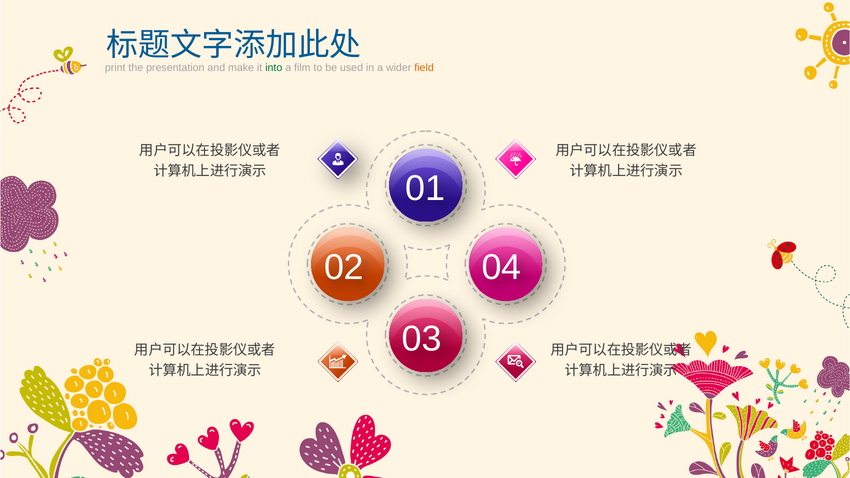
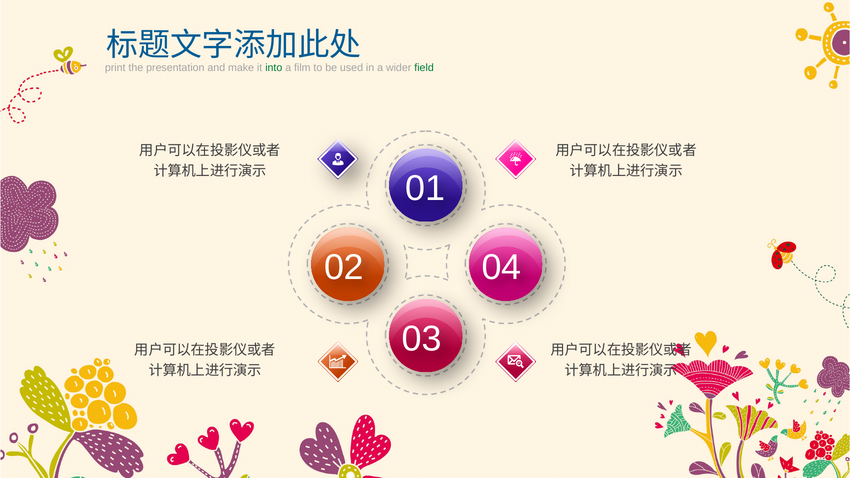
field colour: orange -> green
